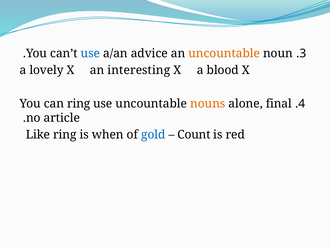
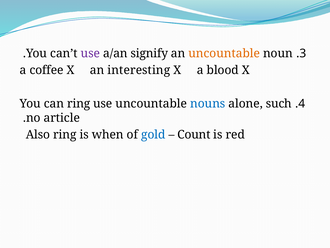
use at (90, 53) colour: blue -> purple
advice: advice -> signify
lovely: lovely -> coffee
nouns colour: orange -> blue
final: final -> such
Like: Like -> Also
